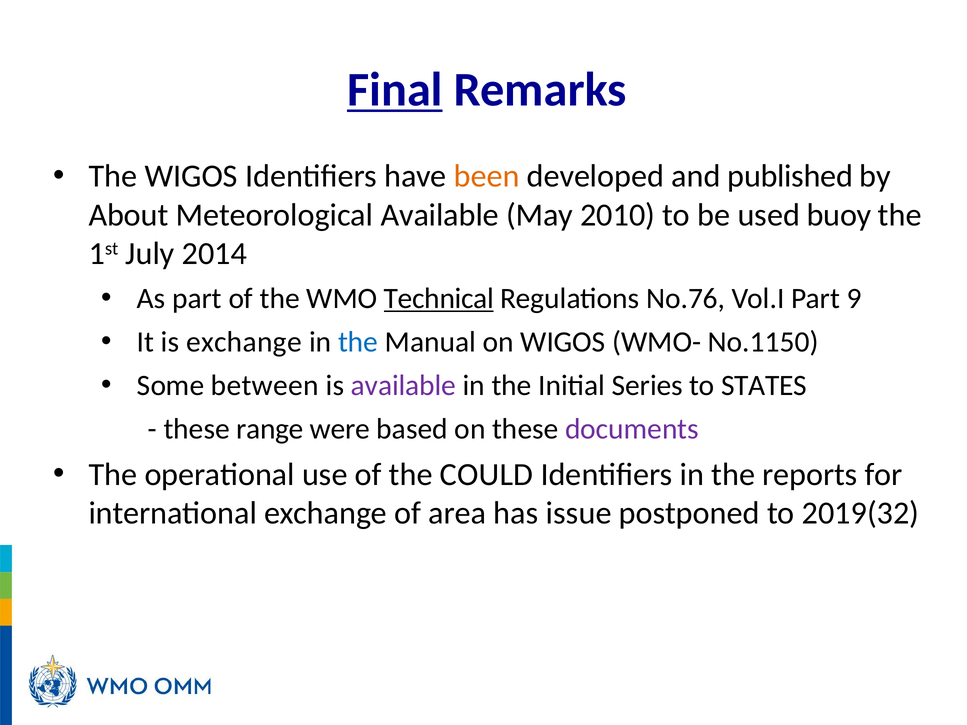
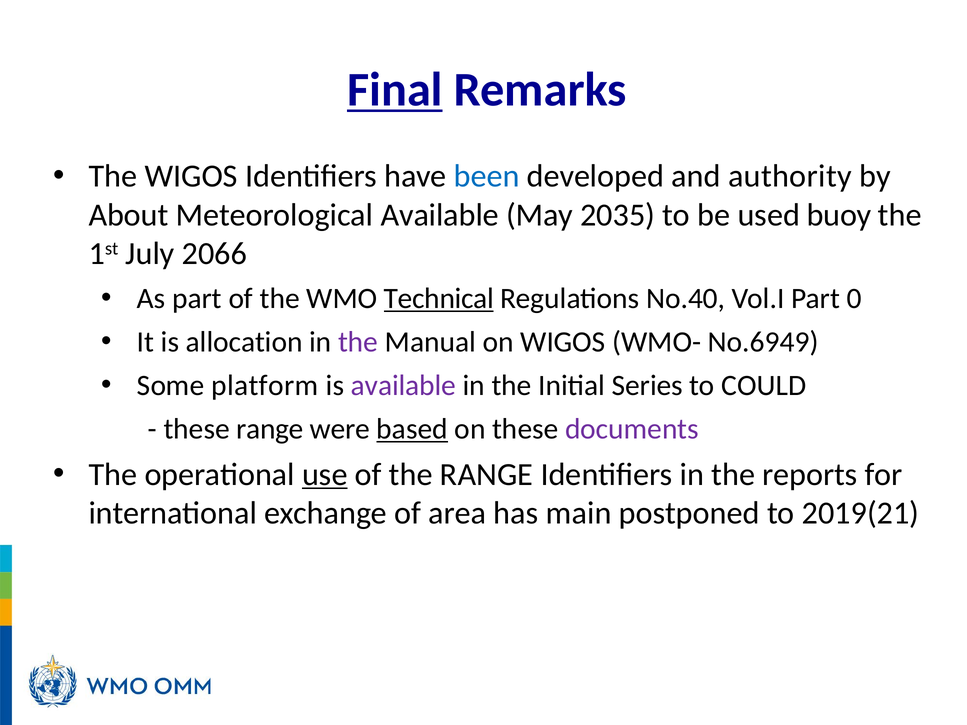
been colour: orange -> blue
published: published -> authority
2010: 2010 -> 2035
2014: 2014 -> 2066
No.76: No.76 -> No.40
9: 9 -> 0
is exchange: exchange -> allocation
the at (358, 342) colour: blue -> purple
No.1150: No.1150 -> No.6949
between: between -> platform
STATES: STATES -> COULD
based underline: none -> present
use underline: none -> present
the COULD: COULD -> RANGE
issue: issue -> main
2019(32: 2019(32 -> 2019(21
